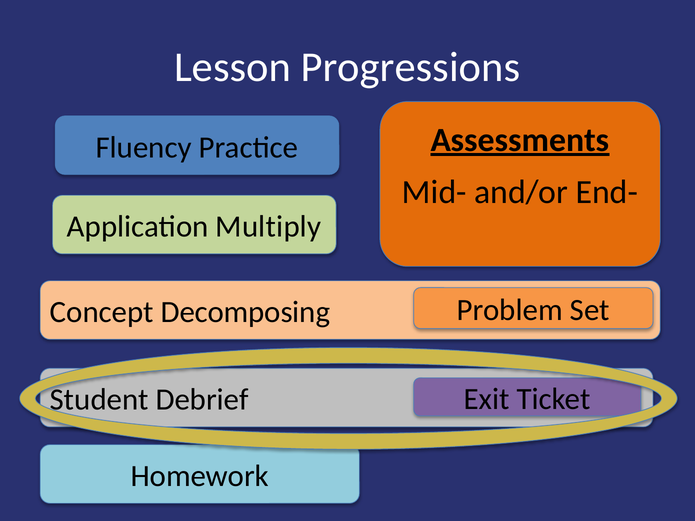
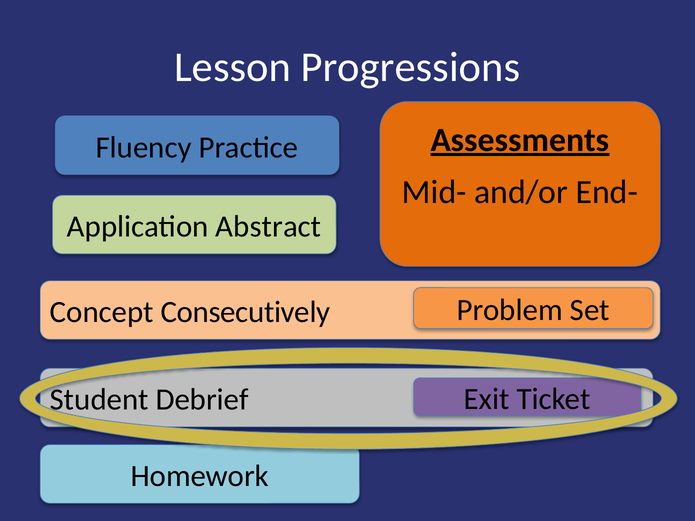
Multiply: Multiply -> Abstract
Decomposing: Decomposing -> Consecutively
